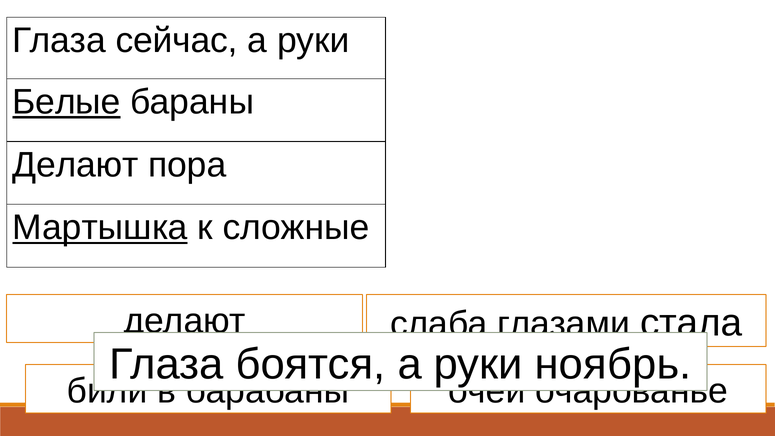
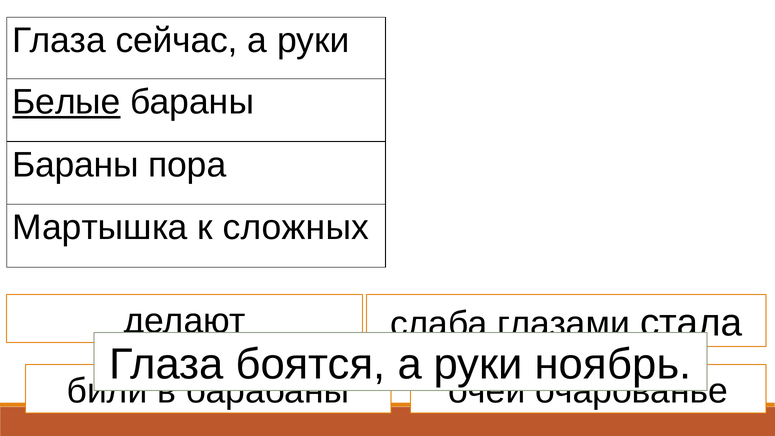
Делают at (75, 165): Делают -> Бараны
Мартышка underline: present -> none
сложные: сложные -> сложных
